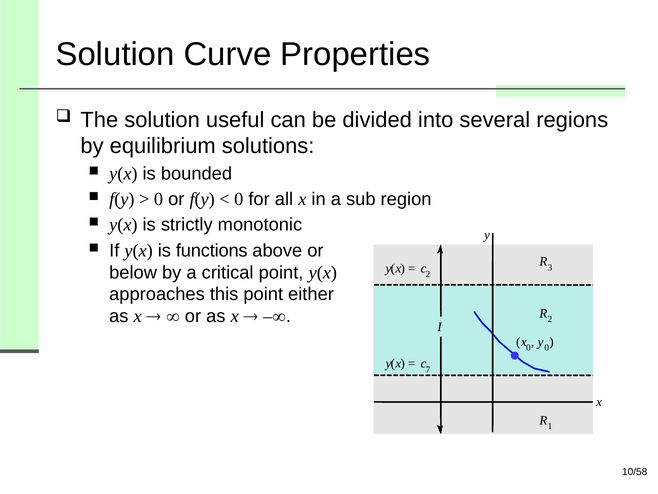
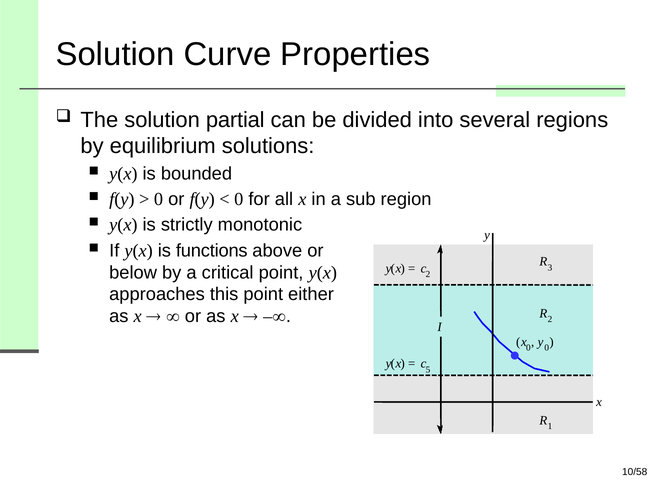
useful: useful -> partial
7: 7 -> 5
